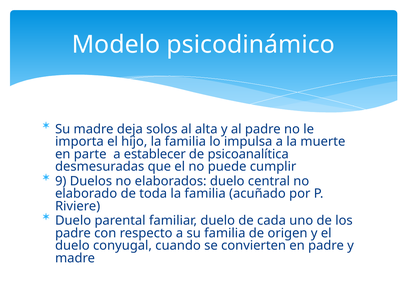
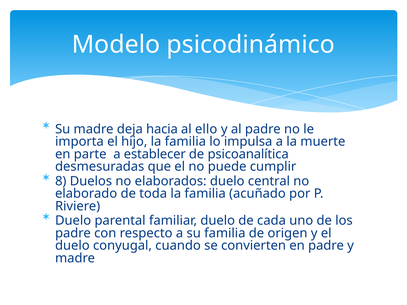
solos: solos -> hacia
alta: alta -> ello
9: 9 -> 8
